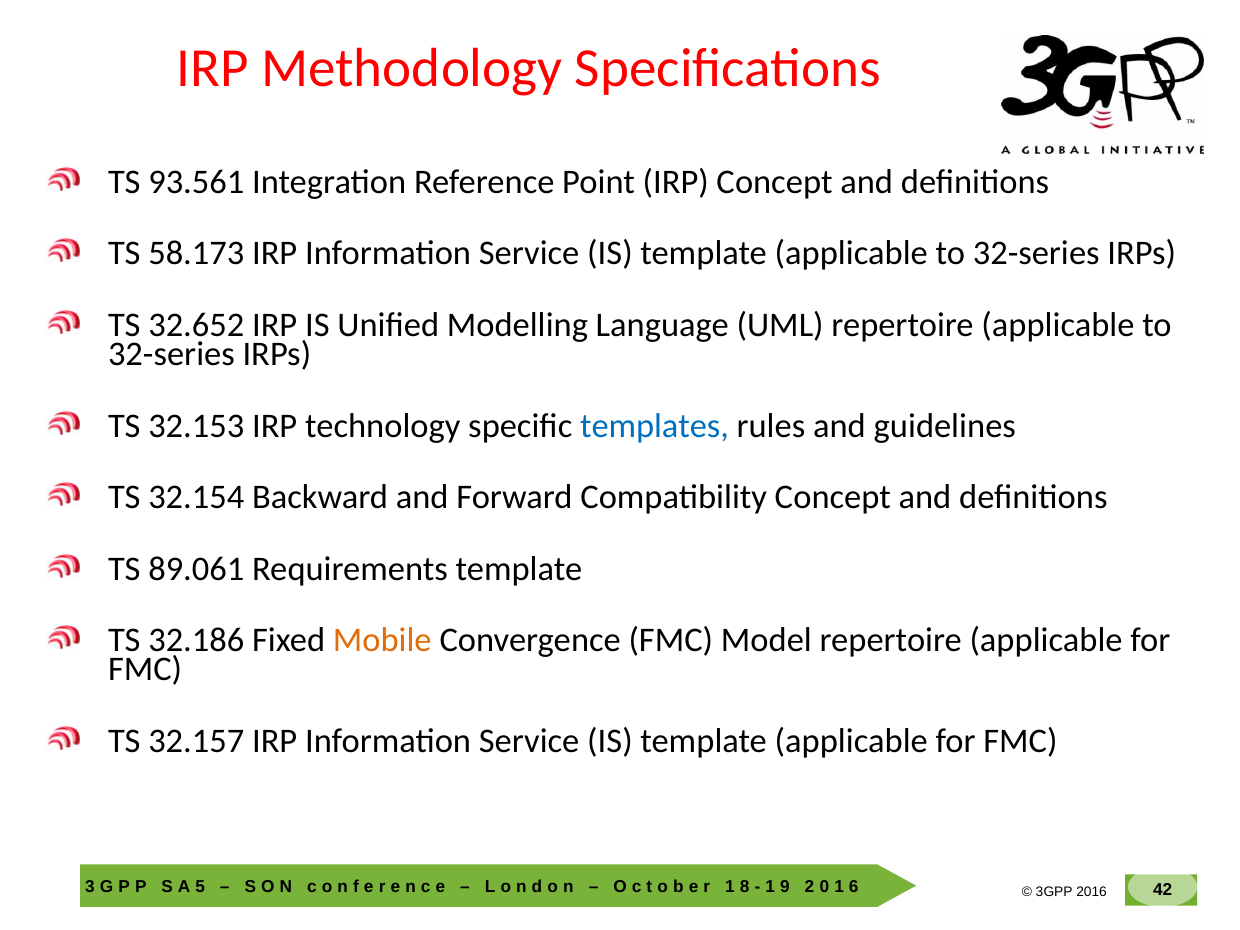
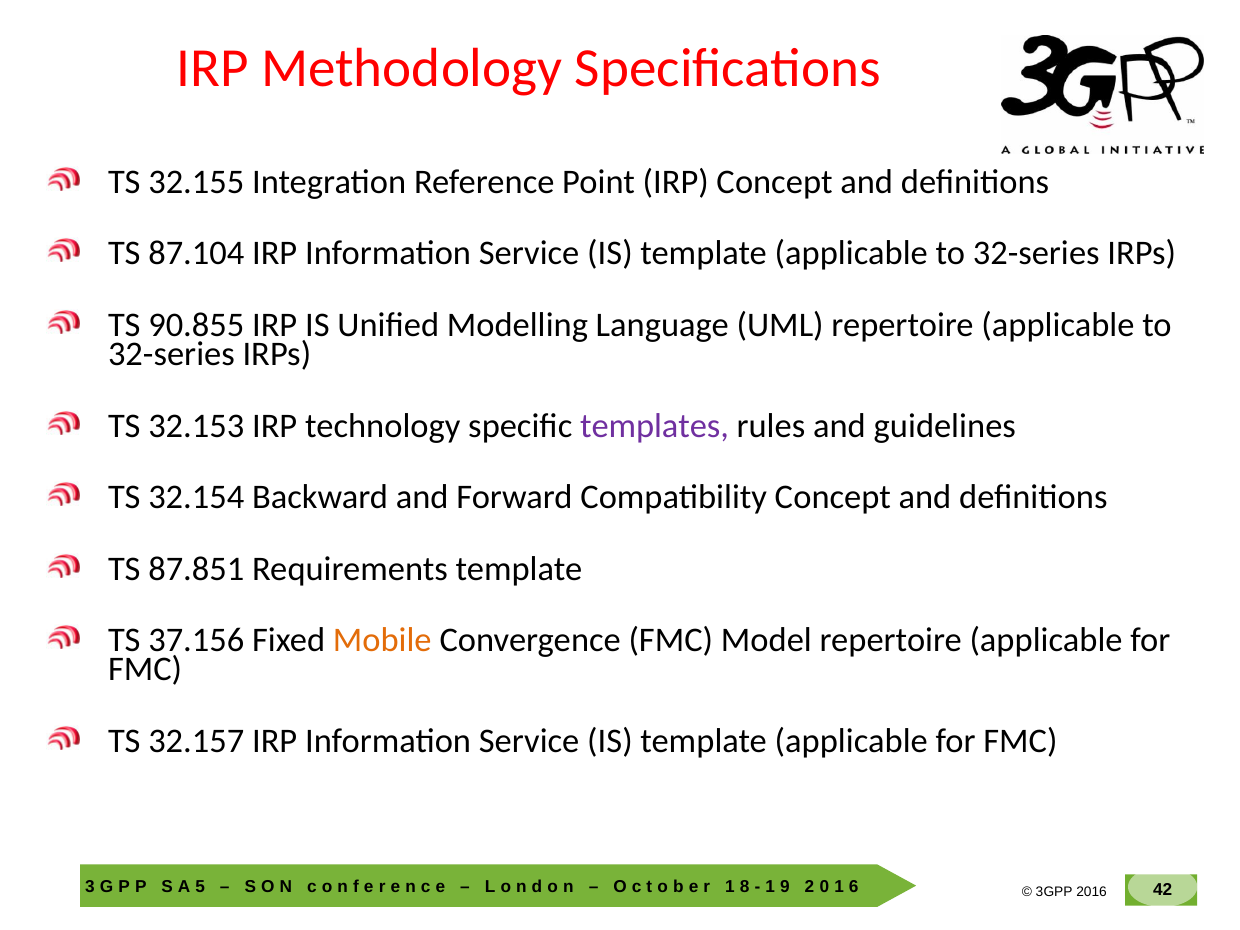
93.561: 93.561 -> 32.155
58.173: 58.173 -> 87.104
32.652: 32.652 -> 90.855
templates colour: blue -> purple
89.061: 89.061 -> 87.851
32.186: 32.186 -> 37.156
